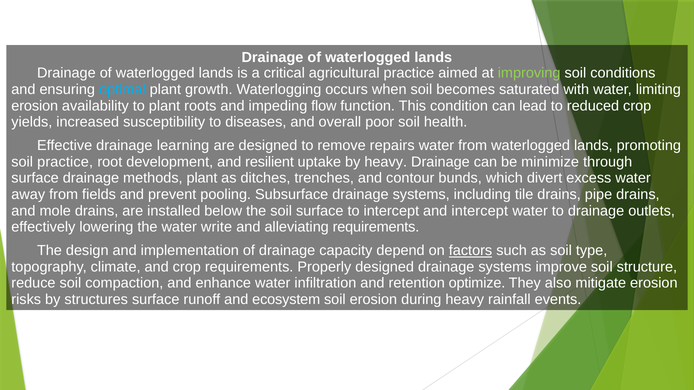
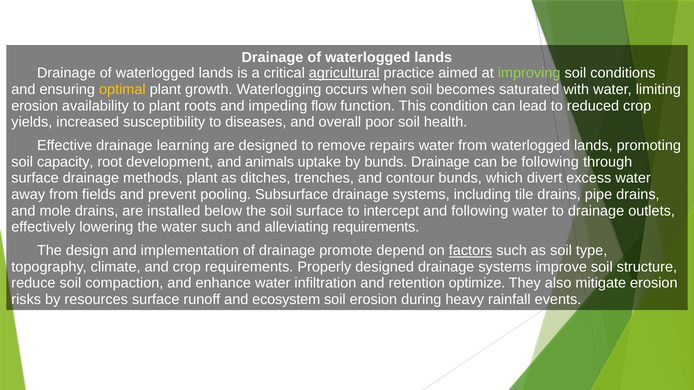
agricultural underline: none -> present
optimal colour: light blue -> yellow
soil practice: practice -> capacity
resilient: resilient -> animals
by heavy: heavy -> bunds
be minimize: minimize -> following
and intercept: intercept -> following
water write: write -> such
capacity: capacity -> promote
structures: structures -> resources
